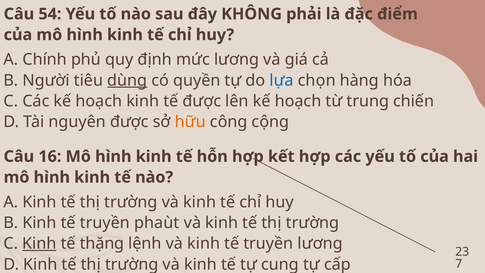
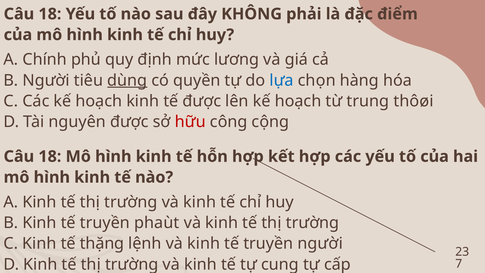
54 at (50, 14): 54 -> 18
chiến: chiến -> thôøi
hữu colour: orange -> red
16 at (50, 156): 16 -> 18
Kinh at (39, 243) underline: present -> none
truyền lương: lương -> người
